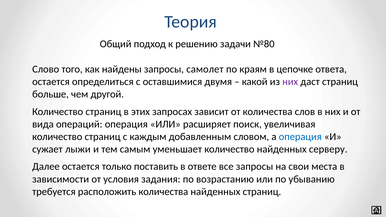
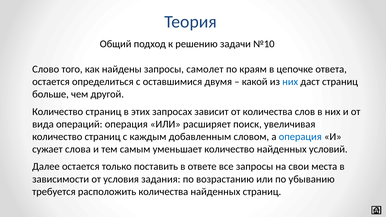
№80: №80 -> №10
них at (290, 82) colour: purple -> blue
лыжи: лыжи -> слова
серверу: серверу -> условий
